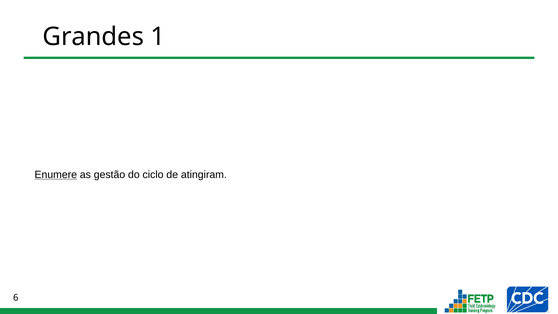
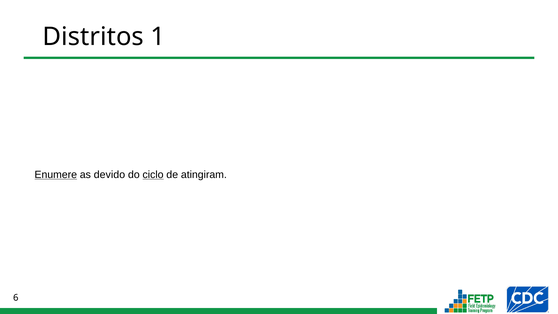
Grandes: Grandes -> Distritos
gestão: gestão -> devido
ciclo underline: none -> present
